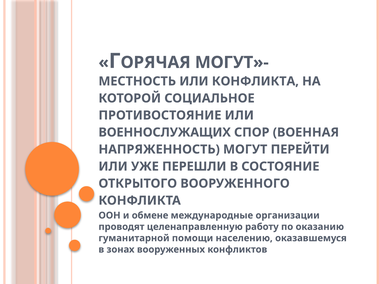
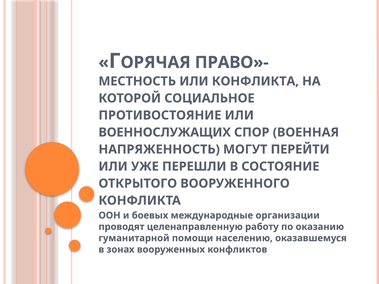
МОГУТ»-: МОГУТ»- -> ПРАВО»-
обмене: обмене -> боевых
